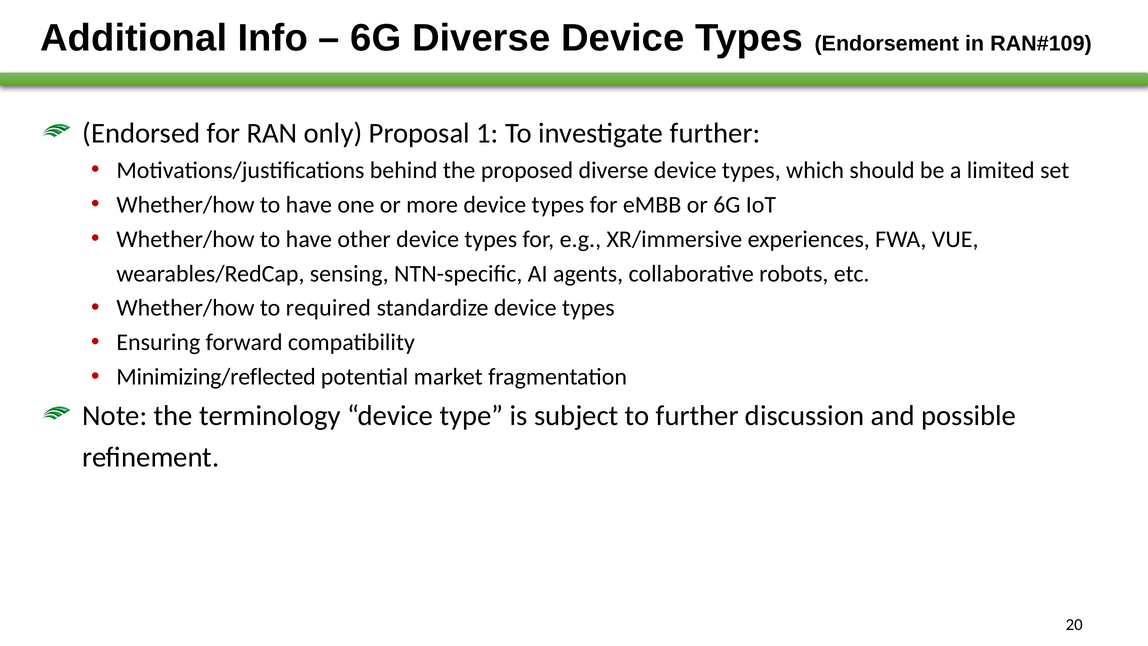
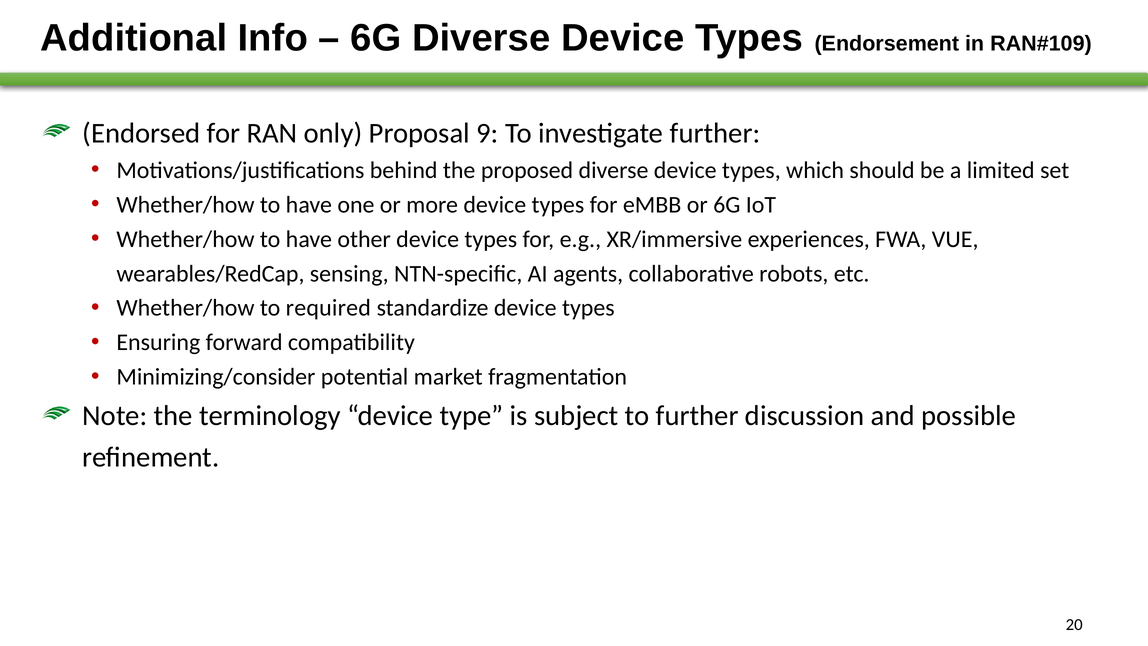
1: 1 -> 9
Minimizing/reflected: Minimizing/reflected -> Minimizing/consider
